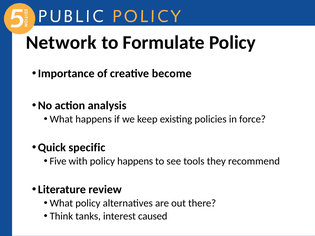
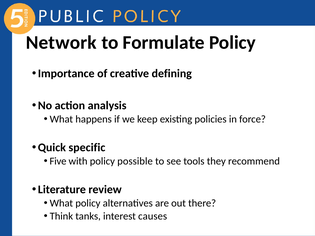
become: become -> defining
policy happens: happens -> possible
caused: caused -> causes
